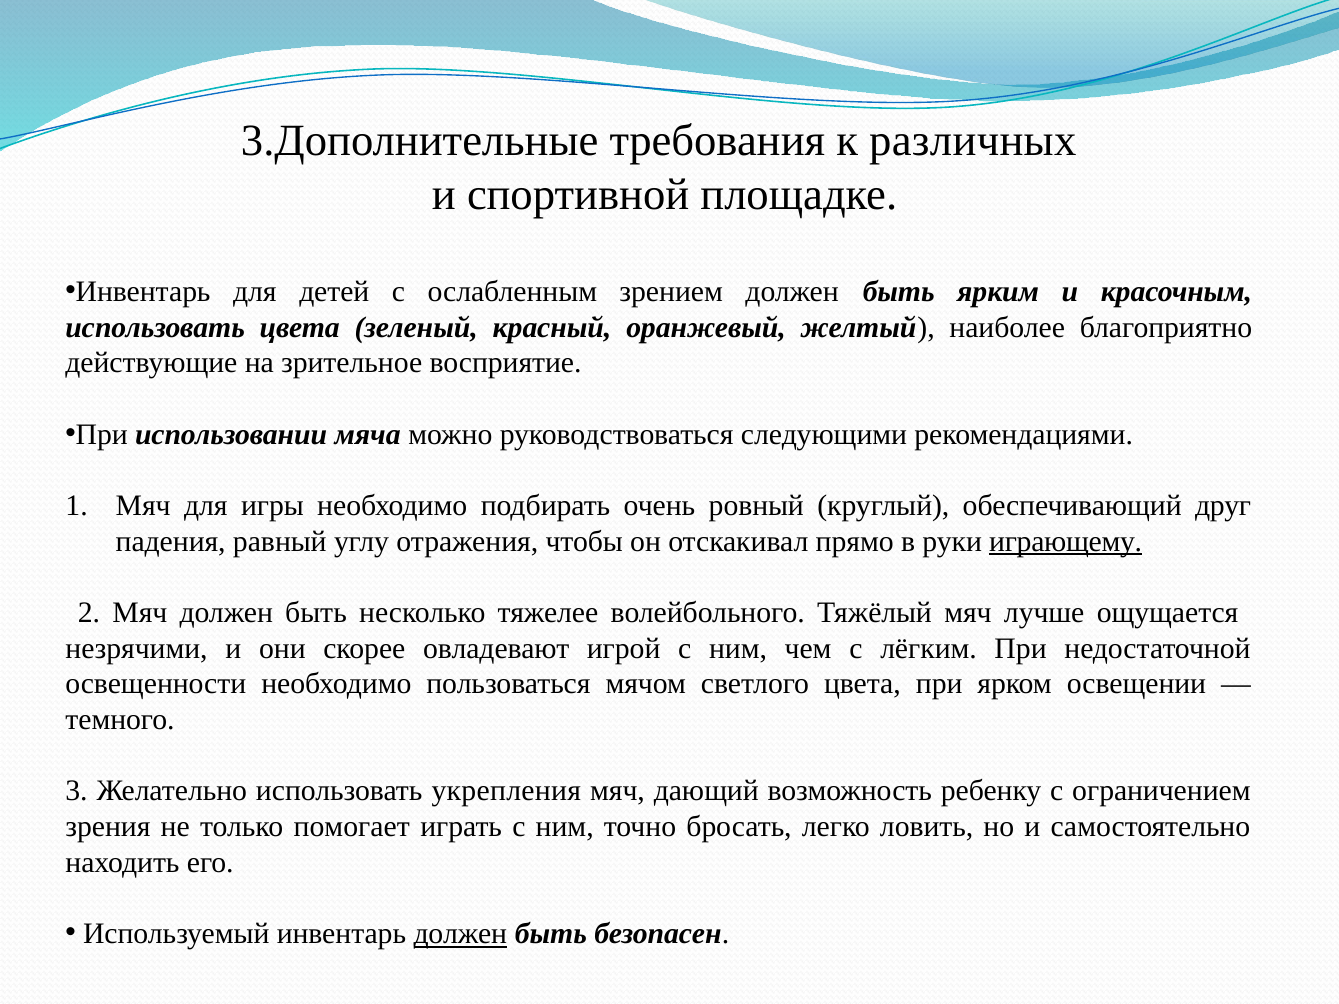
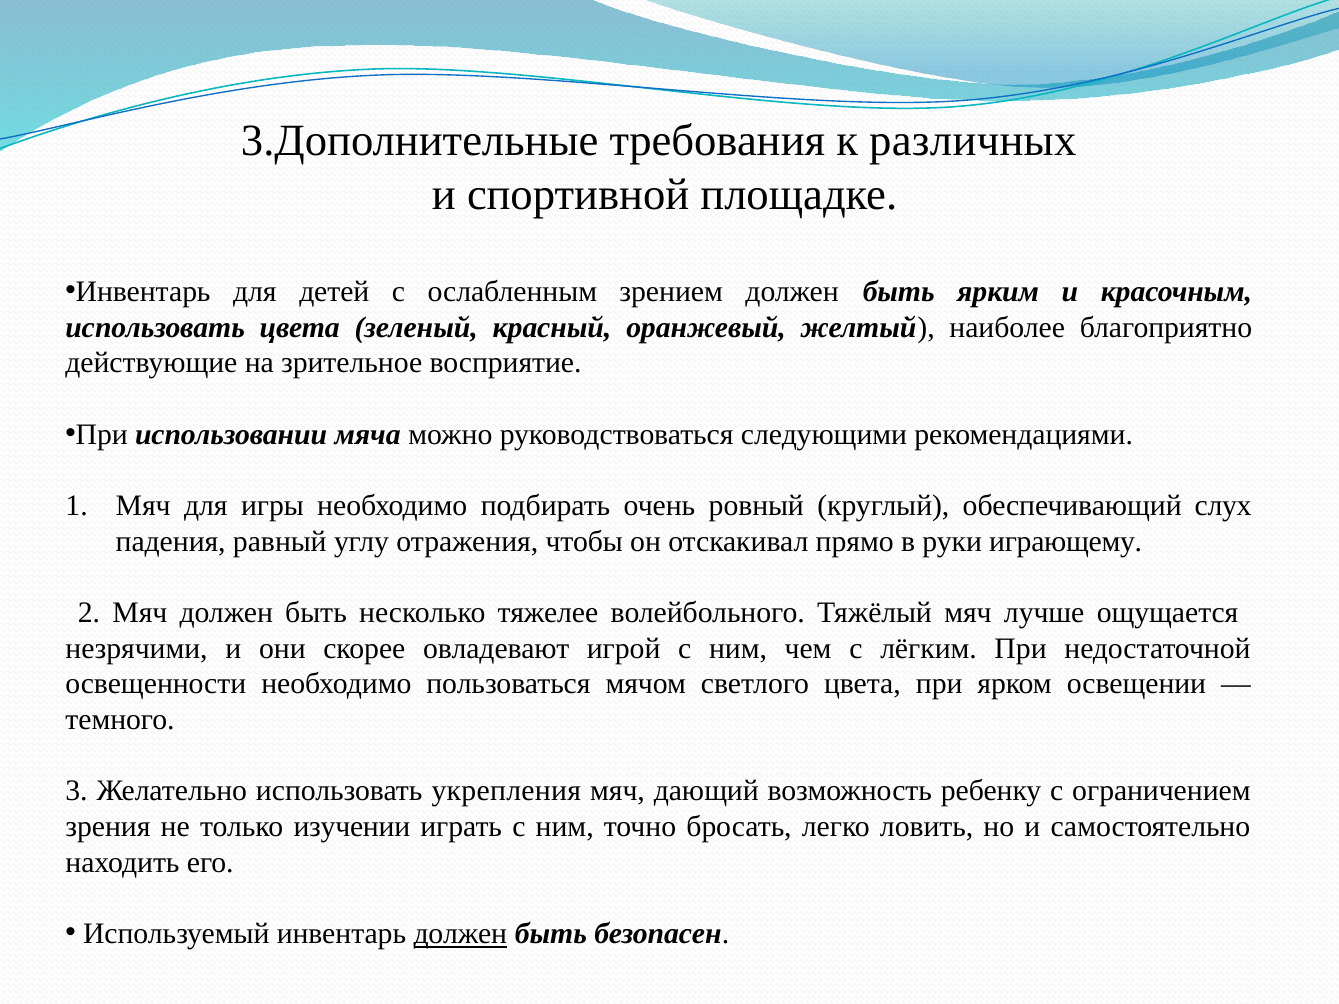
друг: друг -> слух
играющему underline: present -> none
помогает: помогает -> изучении
